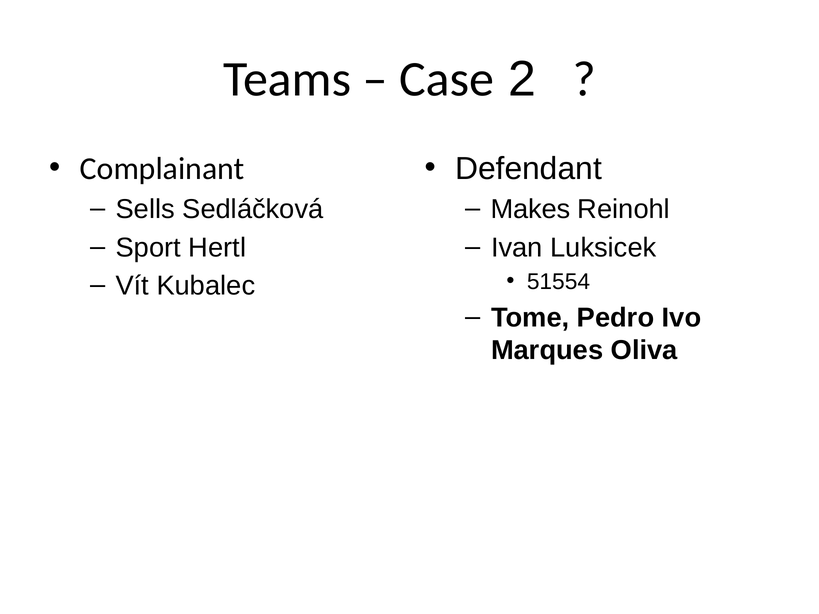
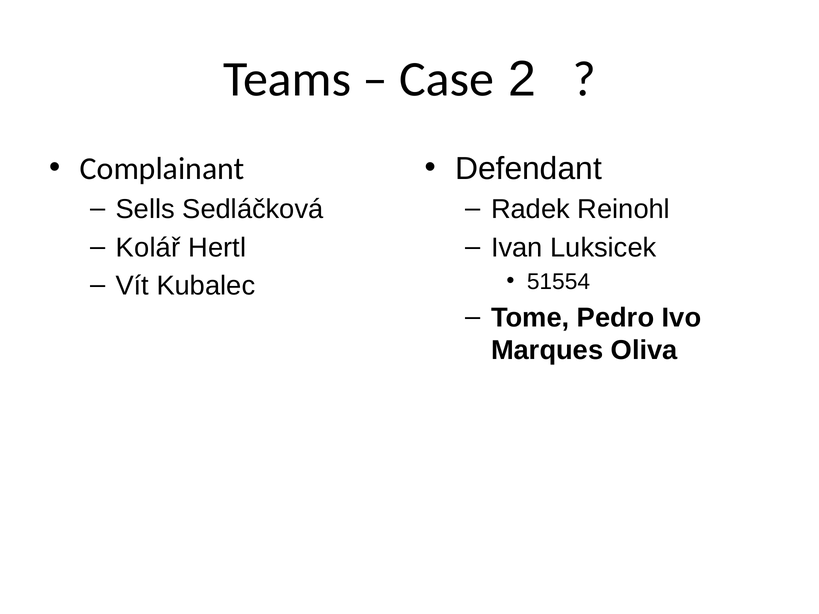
Makes: Makes -> Radek
Sport: Sport -> Kolář
